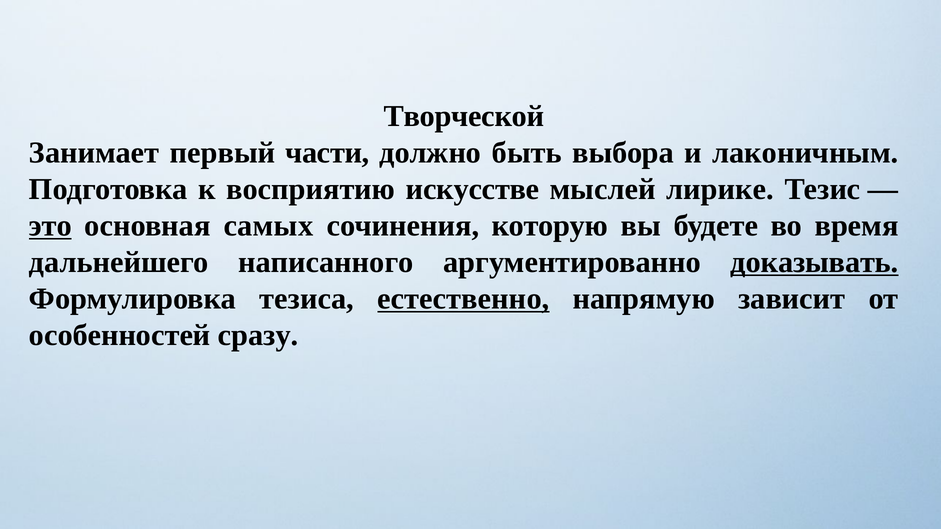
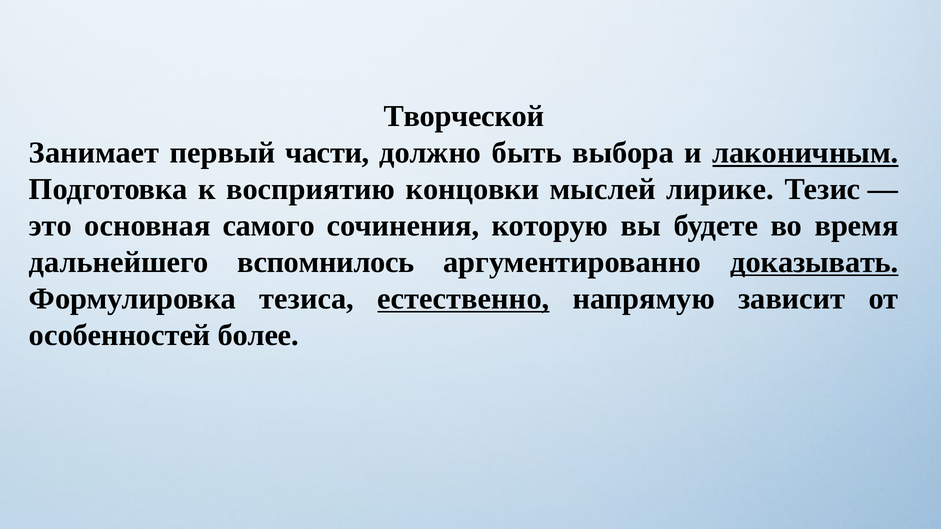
лаконичным underline: none -> present
искусстве: искусстве -> концовки
это underline: present -> none
самых: самых -> самого
написанного: написанного -> вспомнилось
сразу: сразу -> более
